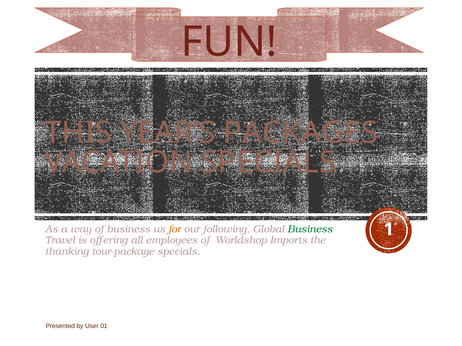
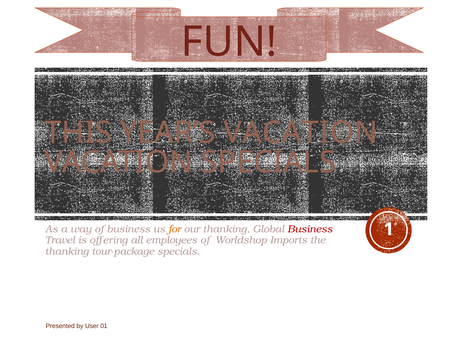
YEAR’S PACKAGES: PACKAGES -> VACATION
our following: following -> thanking
Business at (310, 230) colour: green -> red
